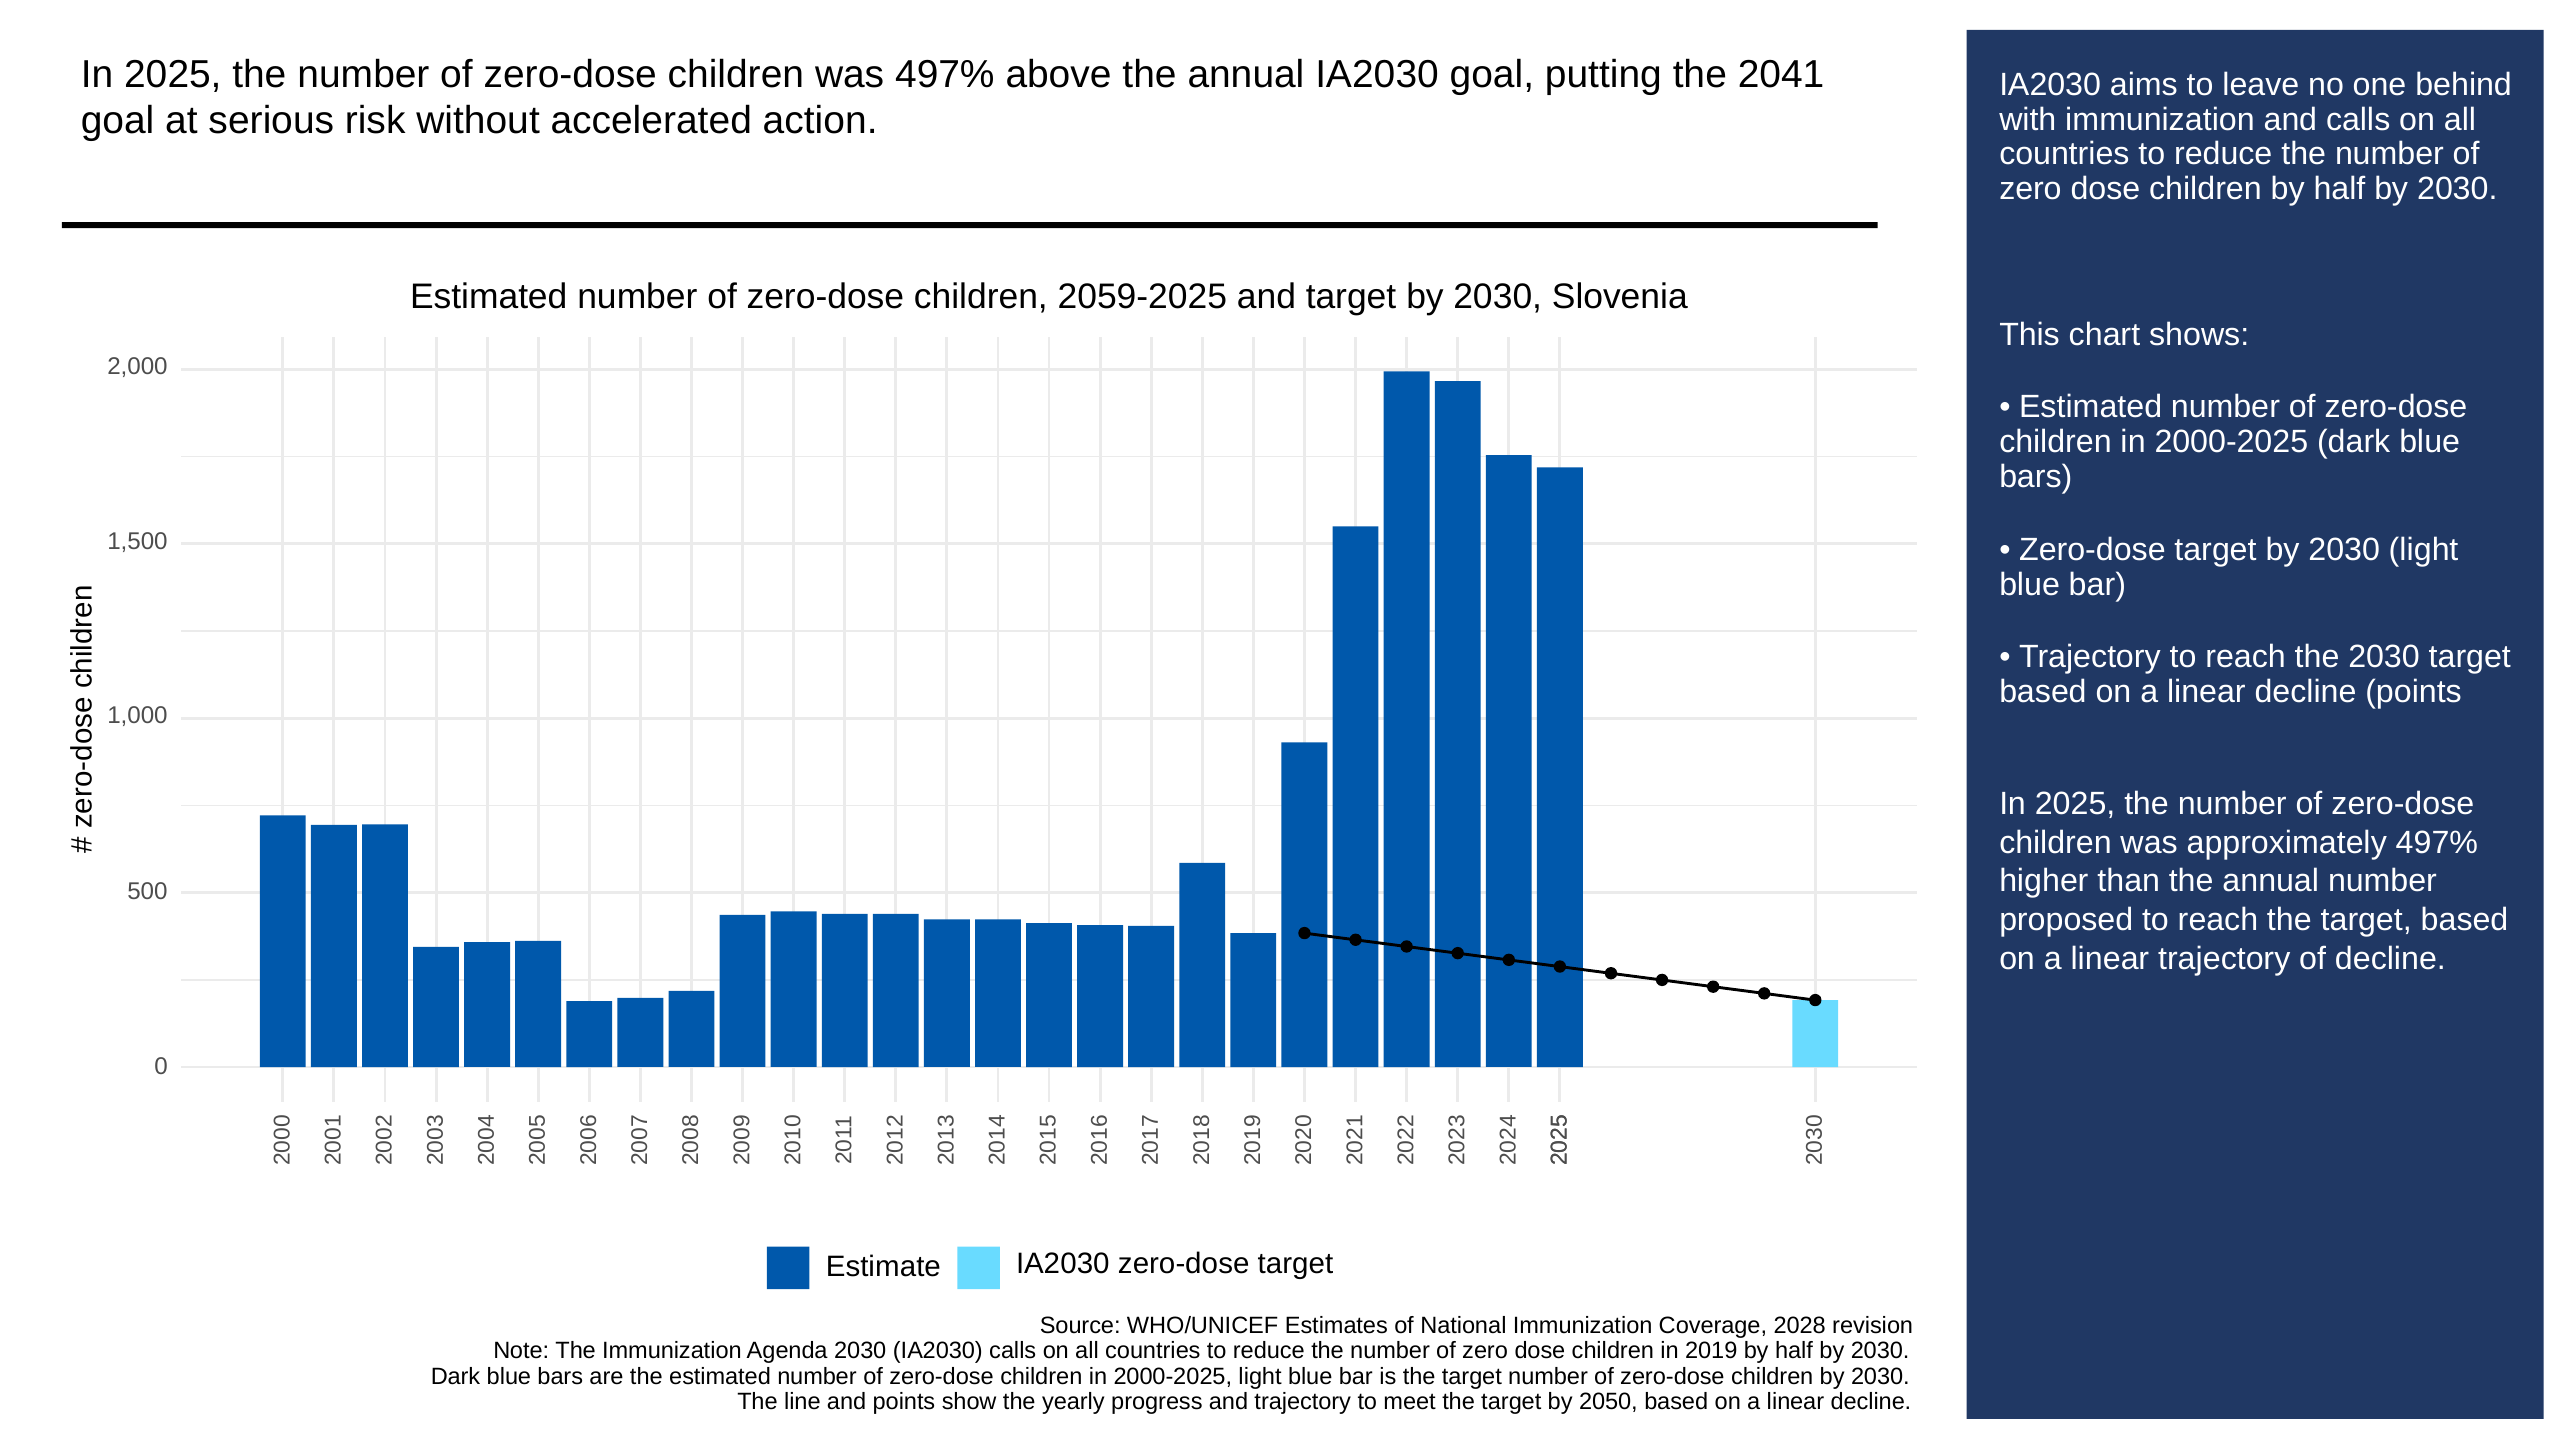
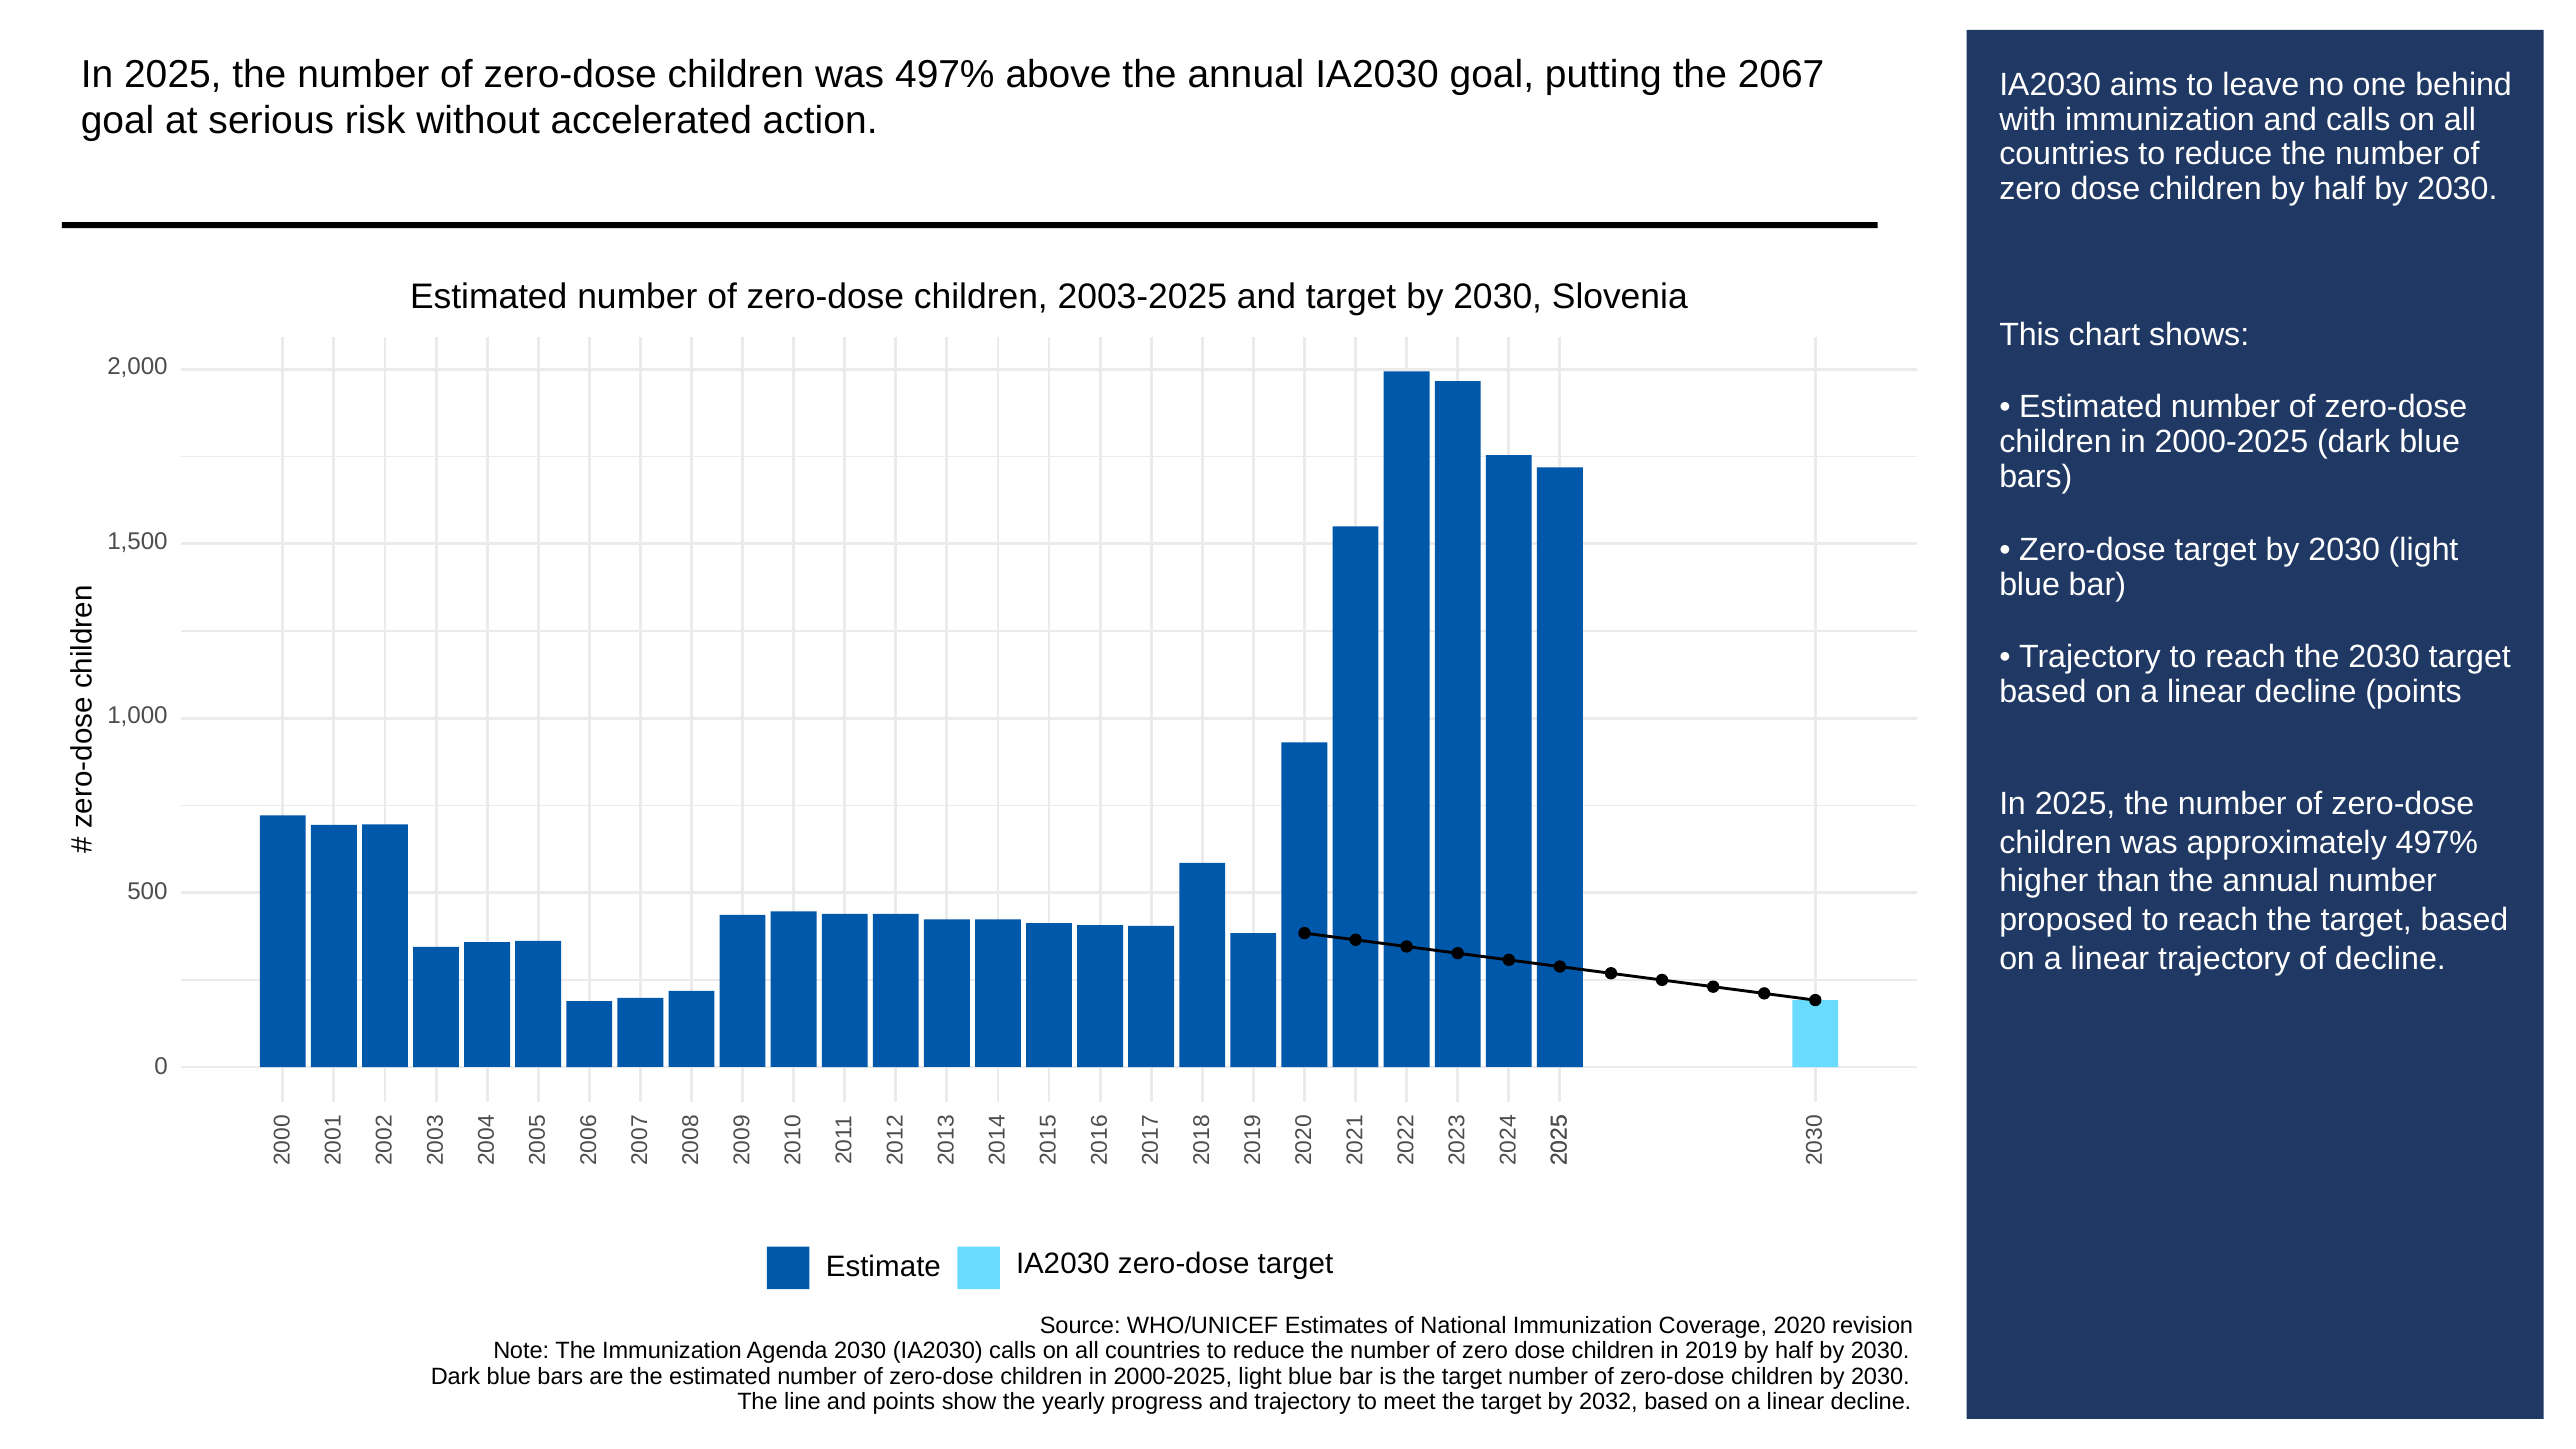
2041: 2041 -> 2067
2059-2025: 2059-2025 -> 2003-2025
2028: 2028 -> 2020
2050: 2050 -> 2032
